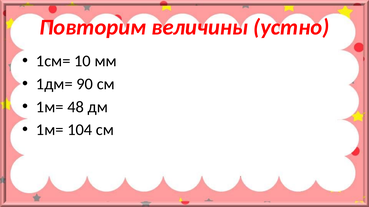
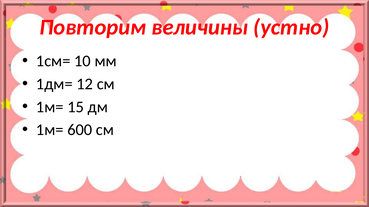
90: 90 -> 12
48: 48 -> 15
104: 104 -> 600
